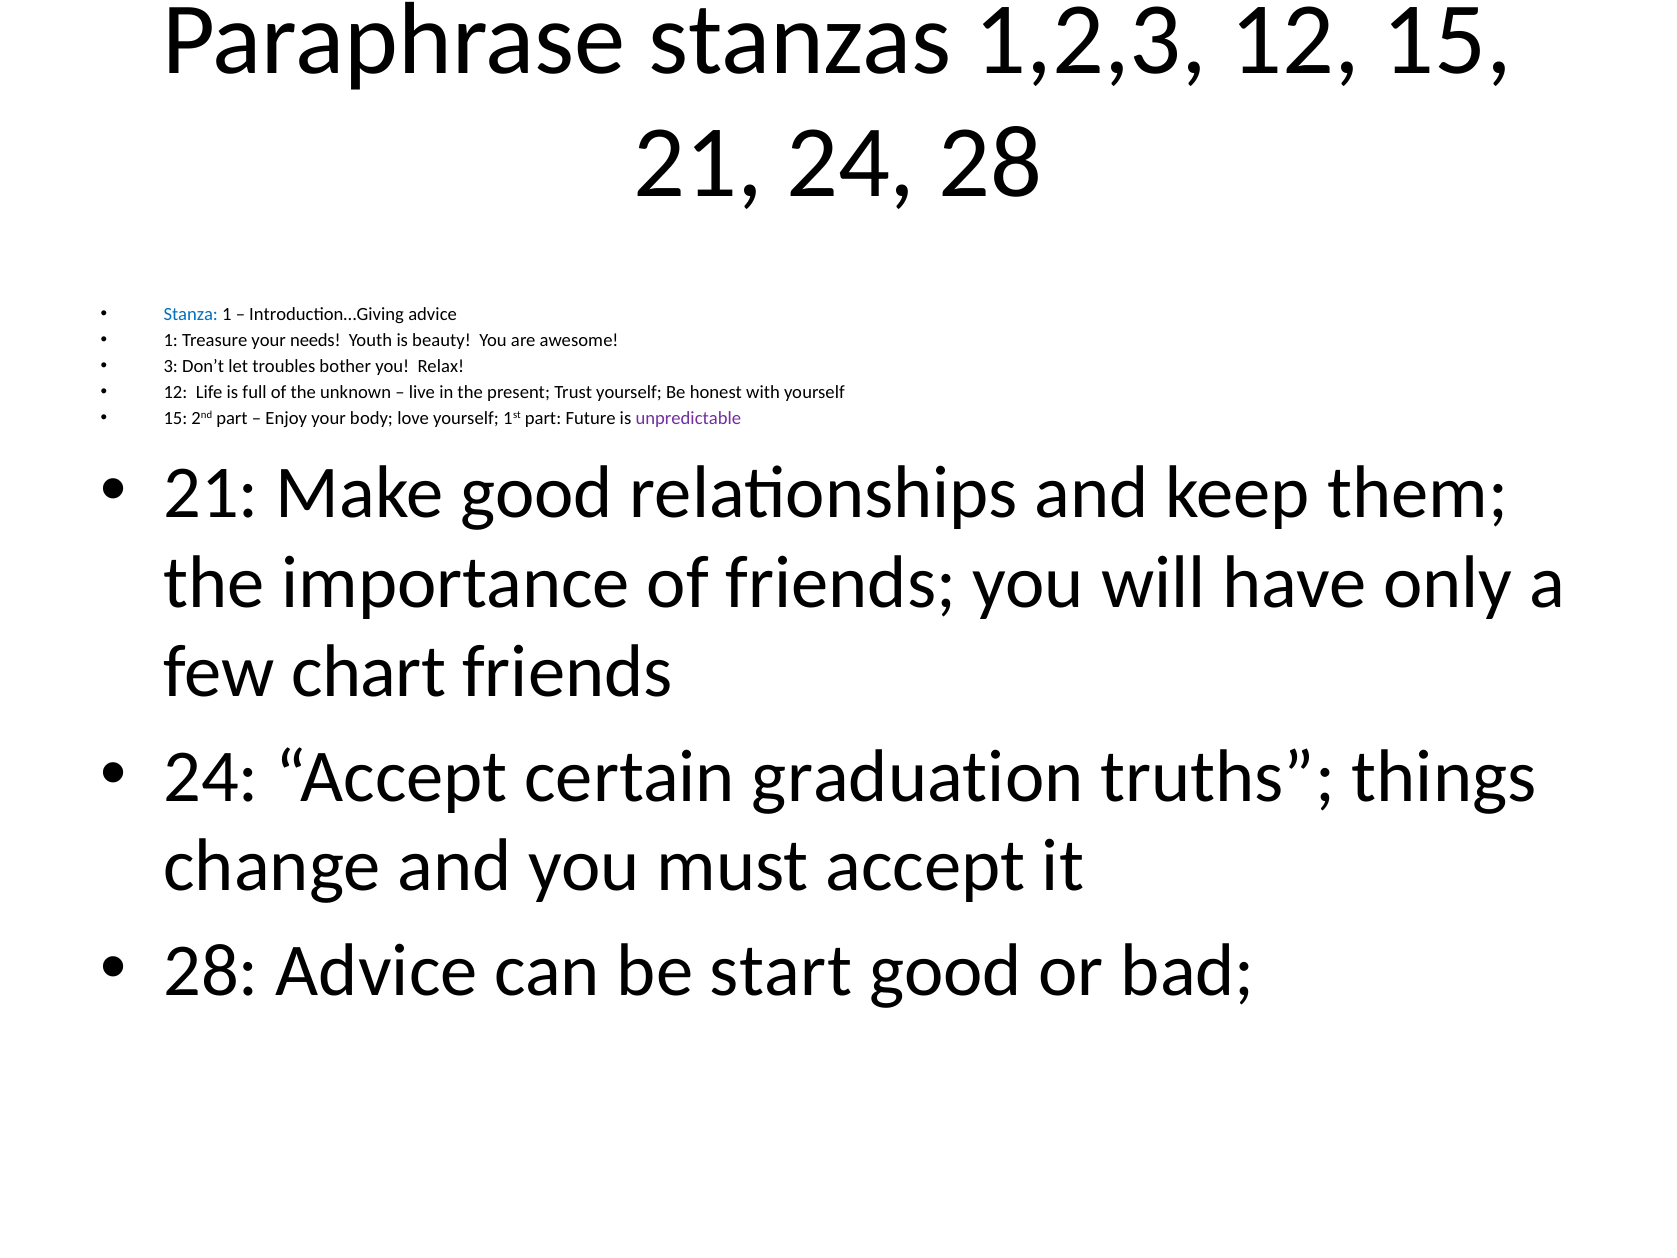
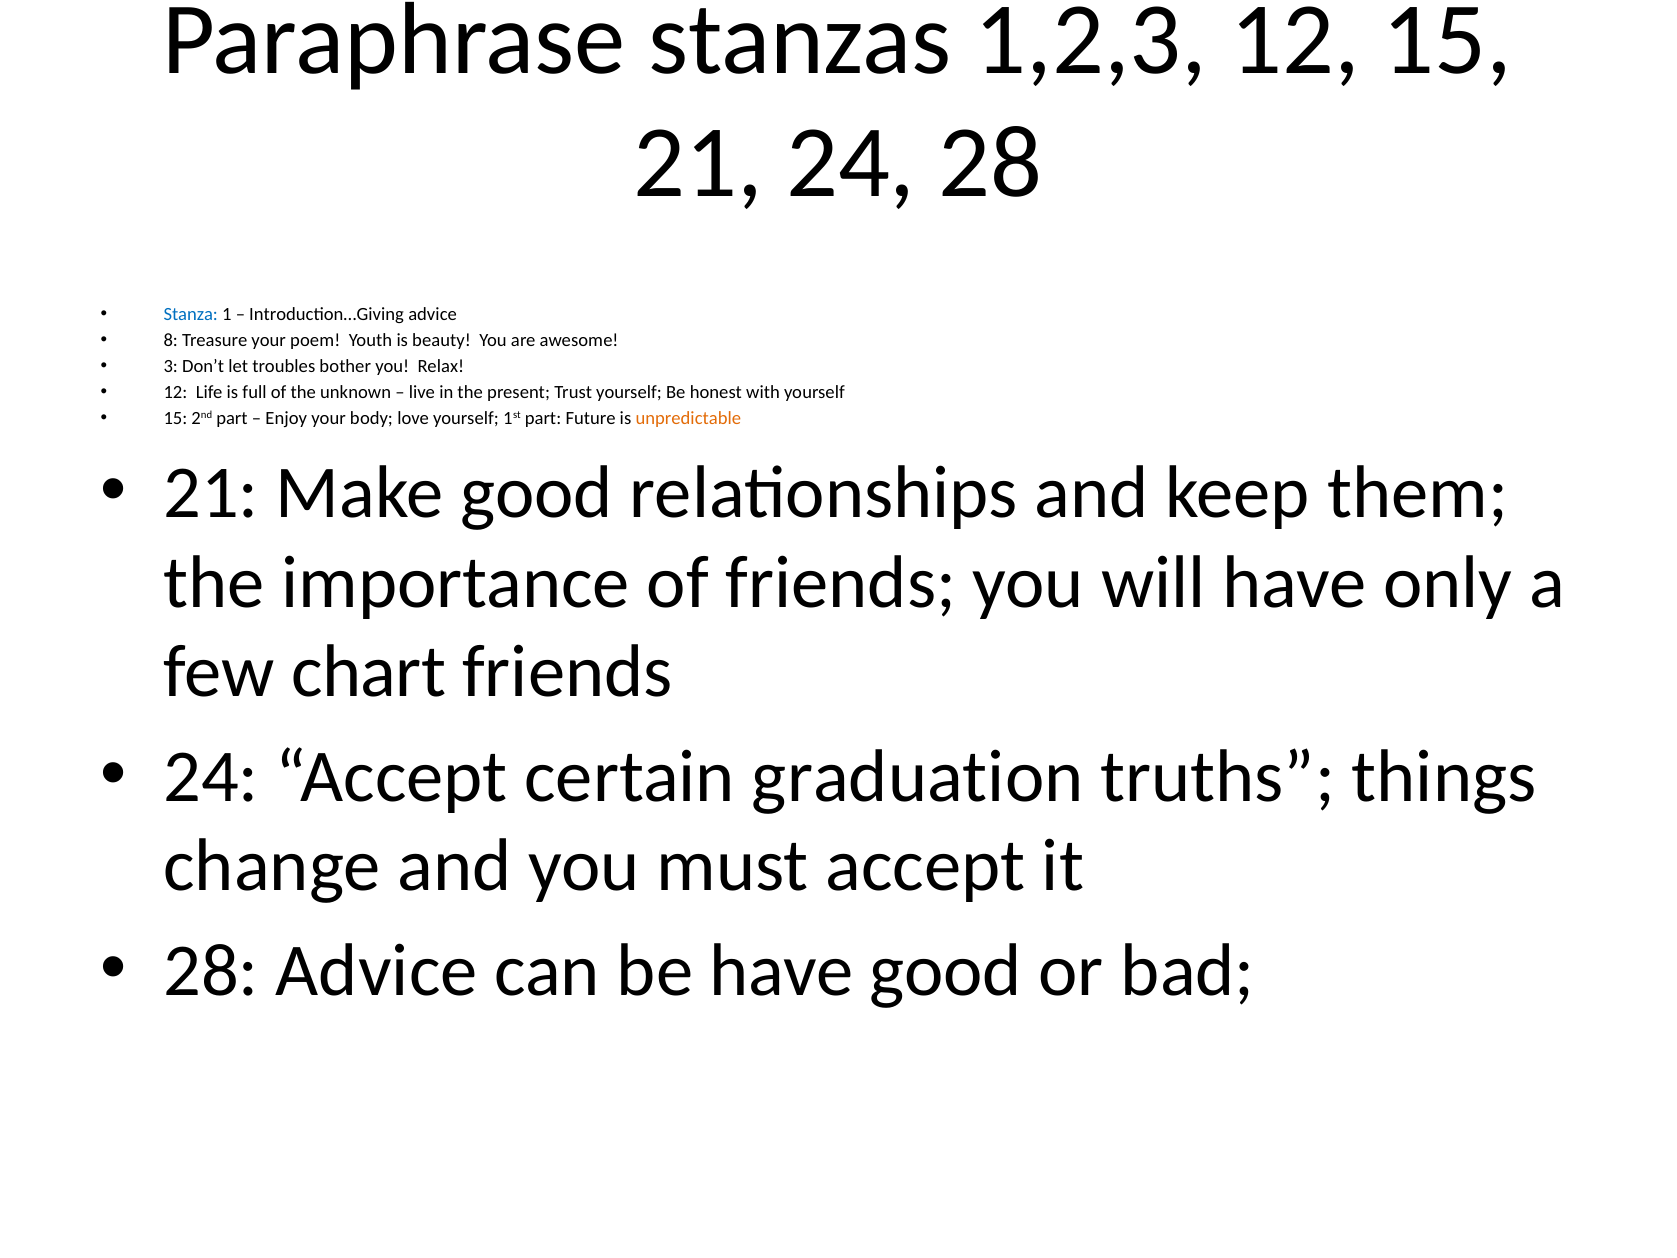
1 at (171, 340): 1 -> 8
needs: needs -> poem
unpredictable colour: purple -> orange
be start: start -> have
